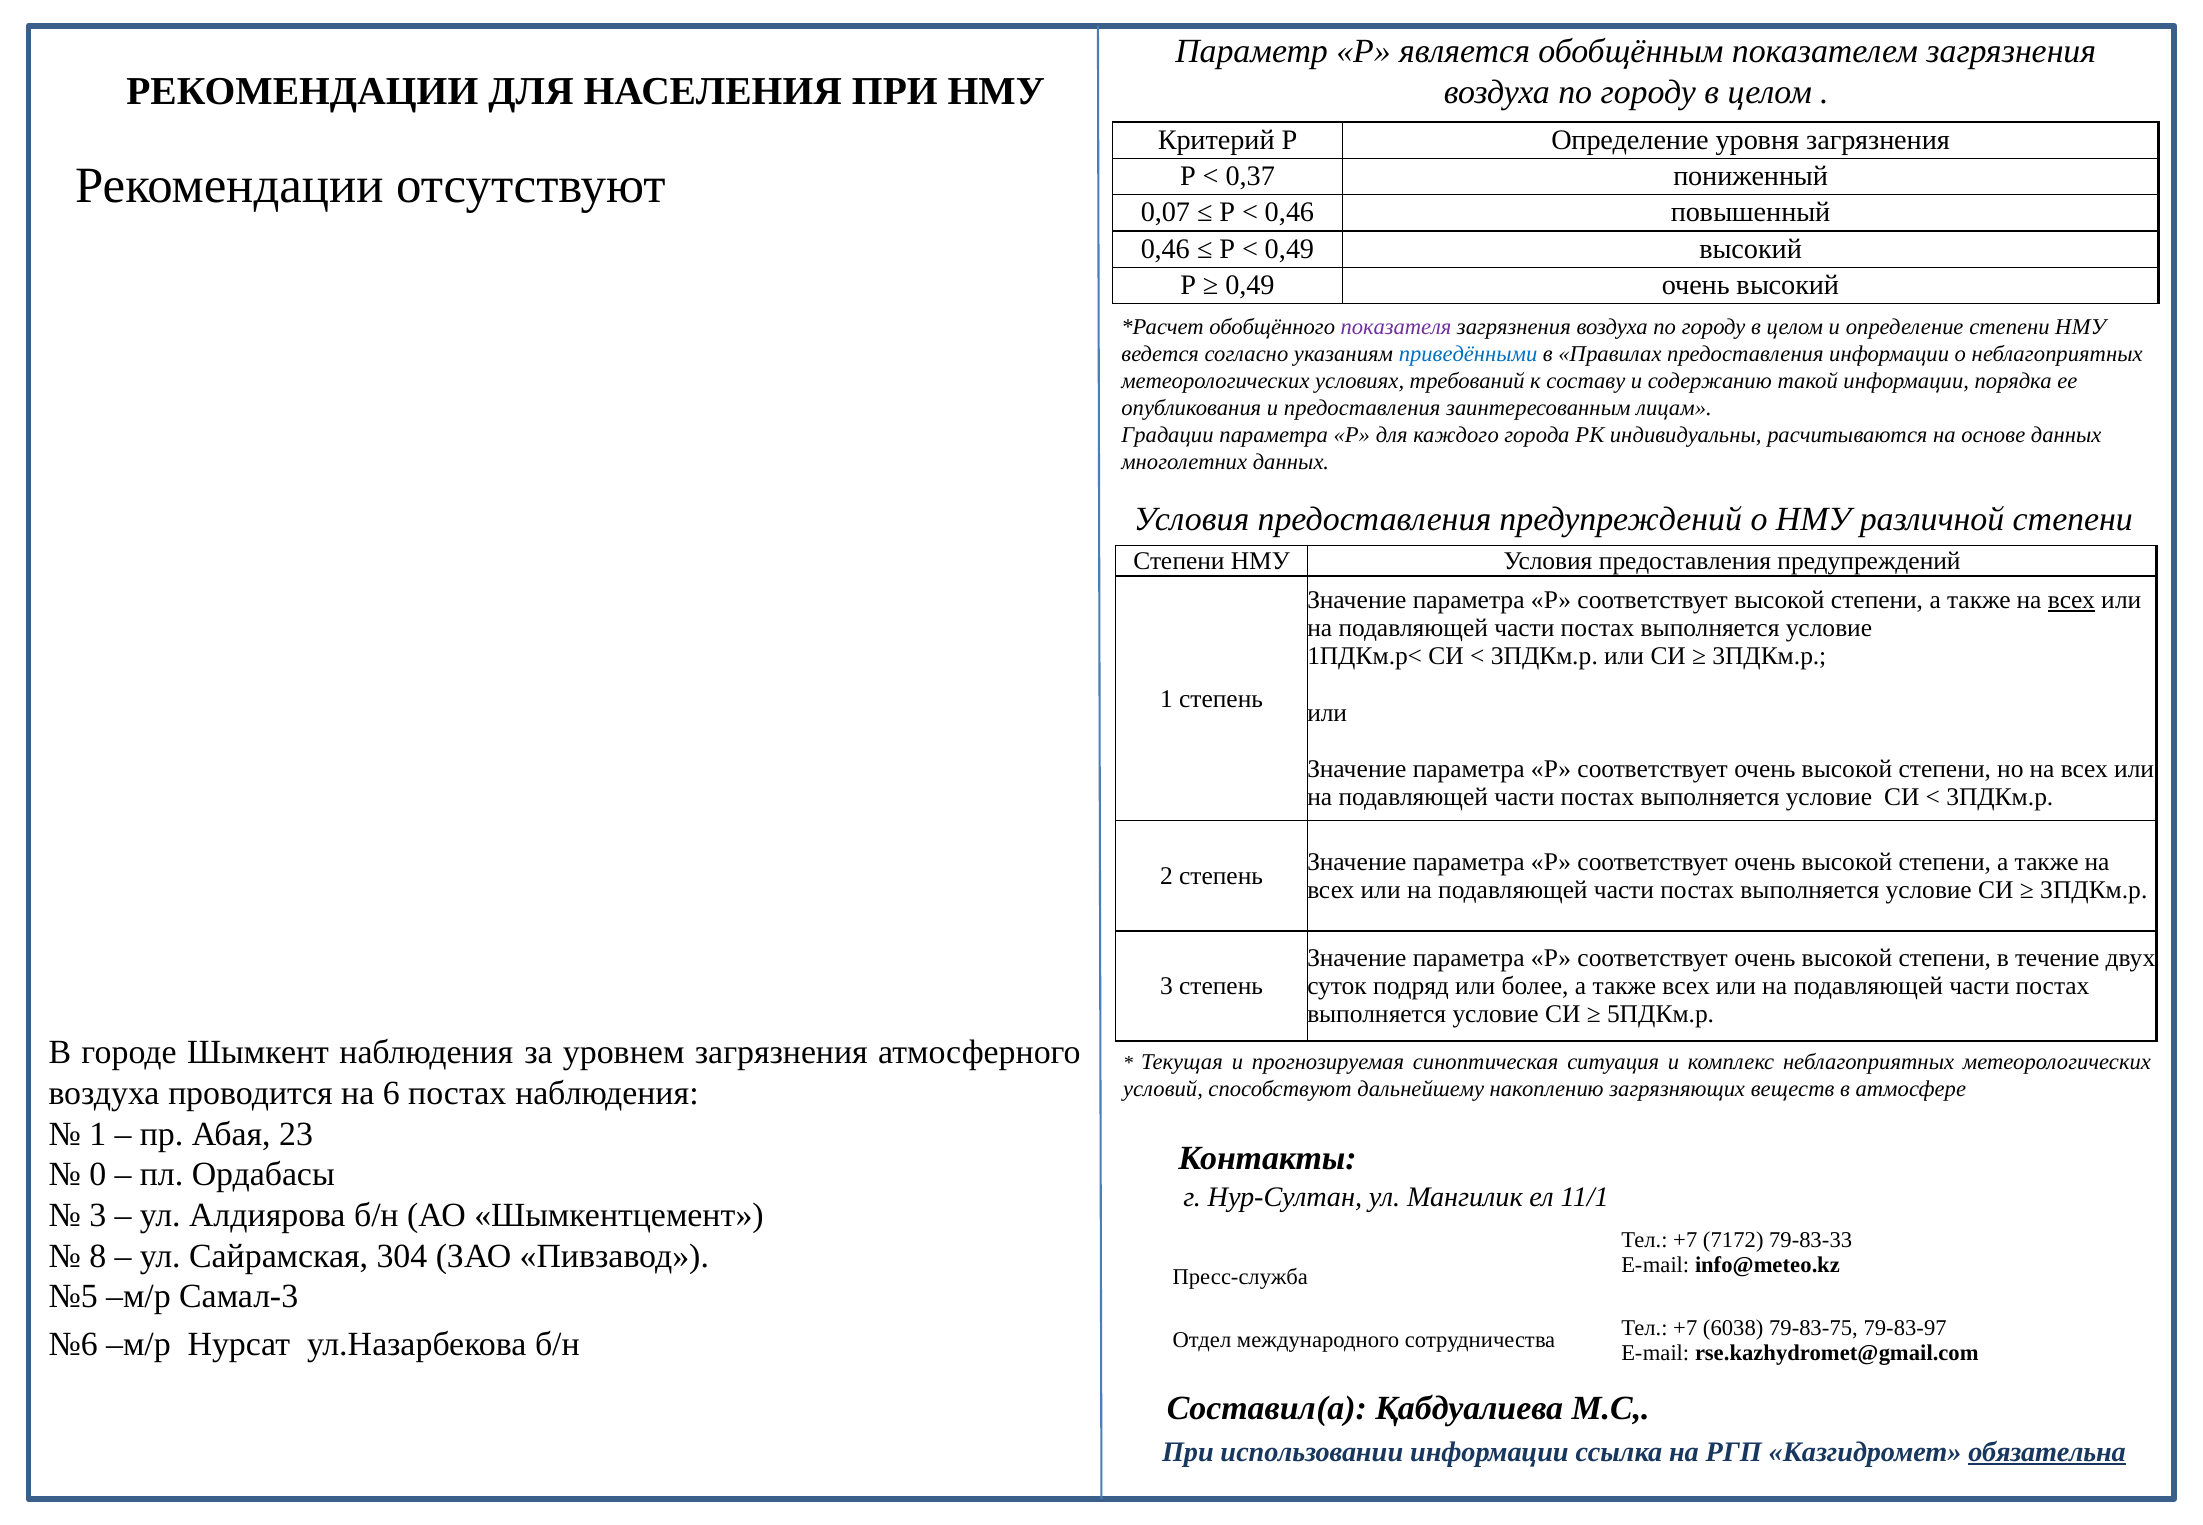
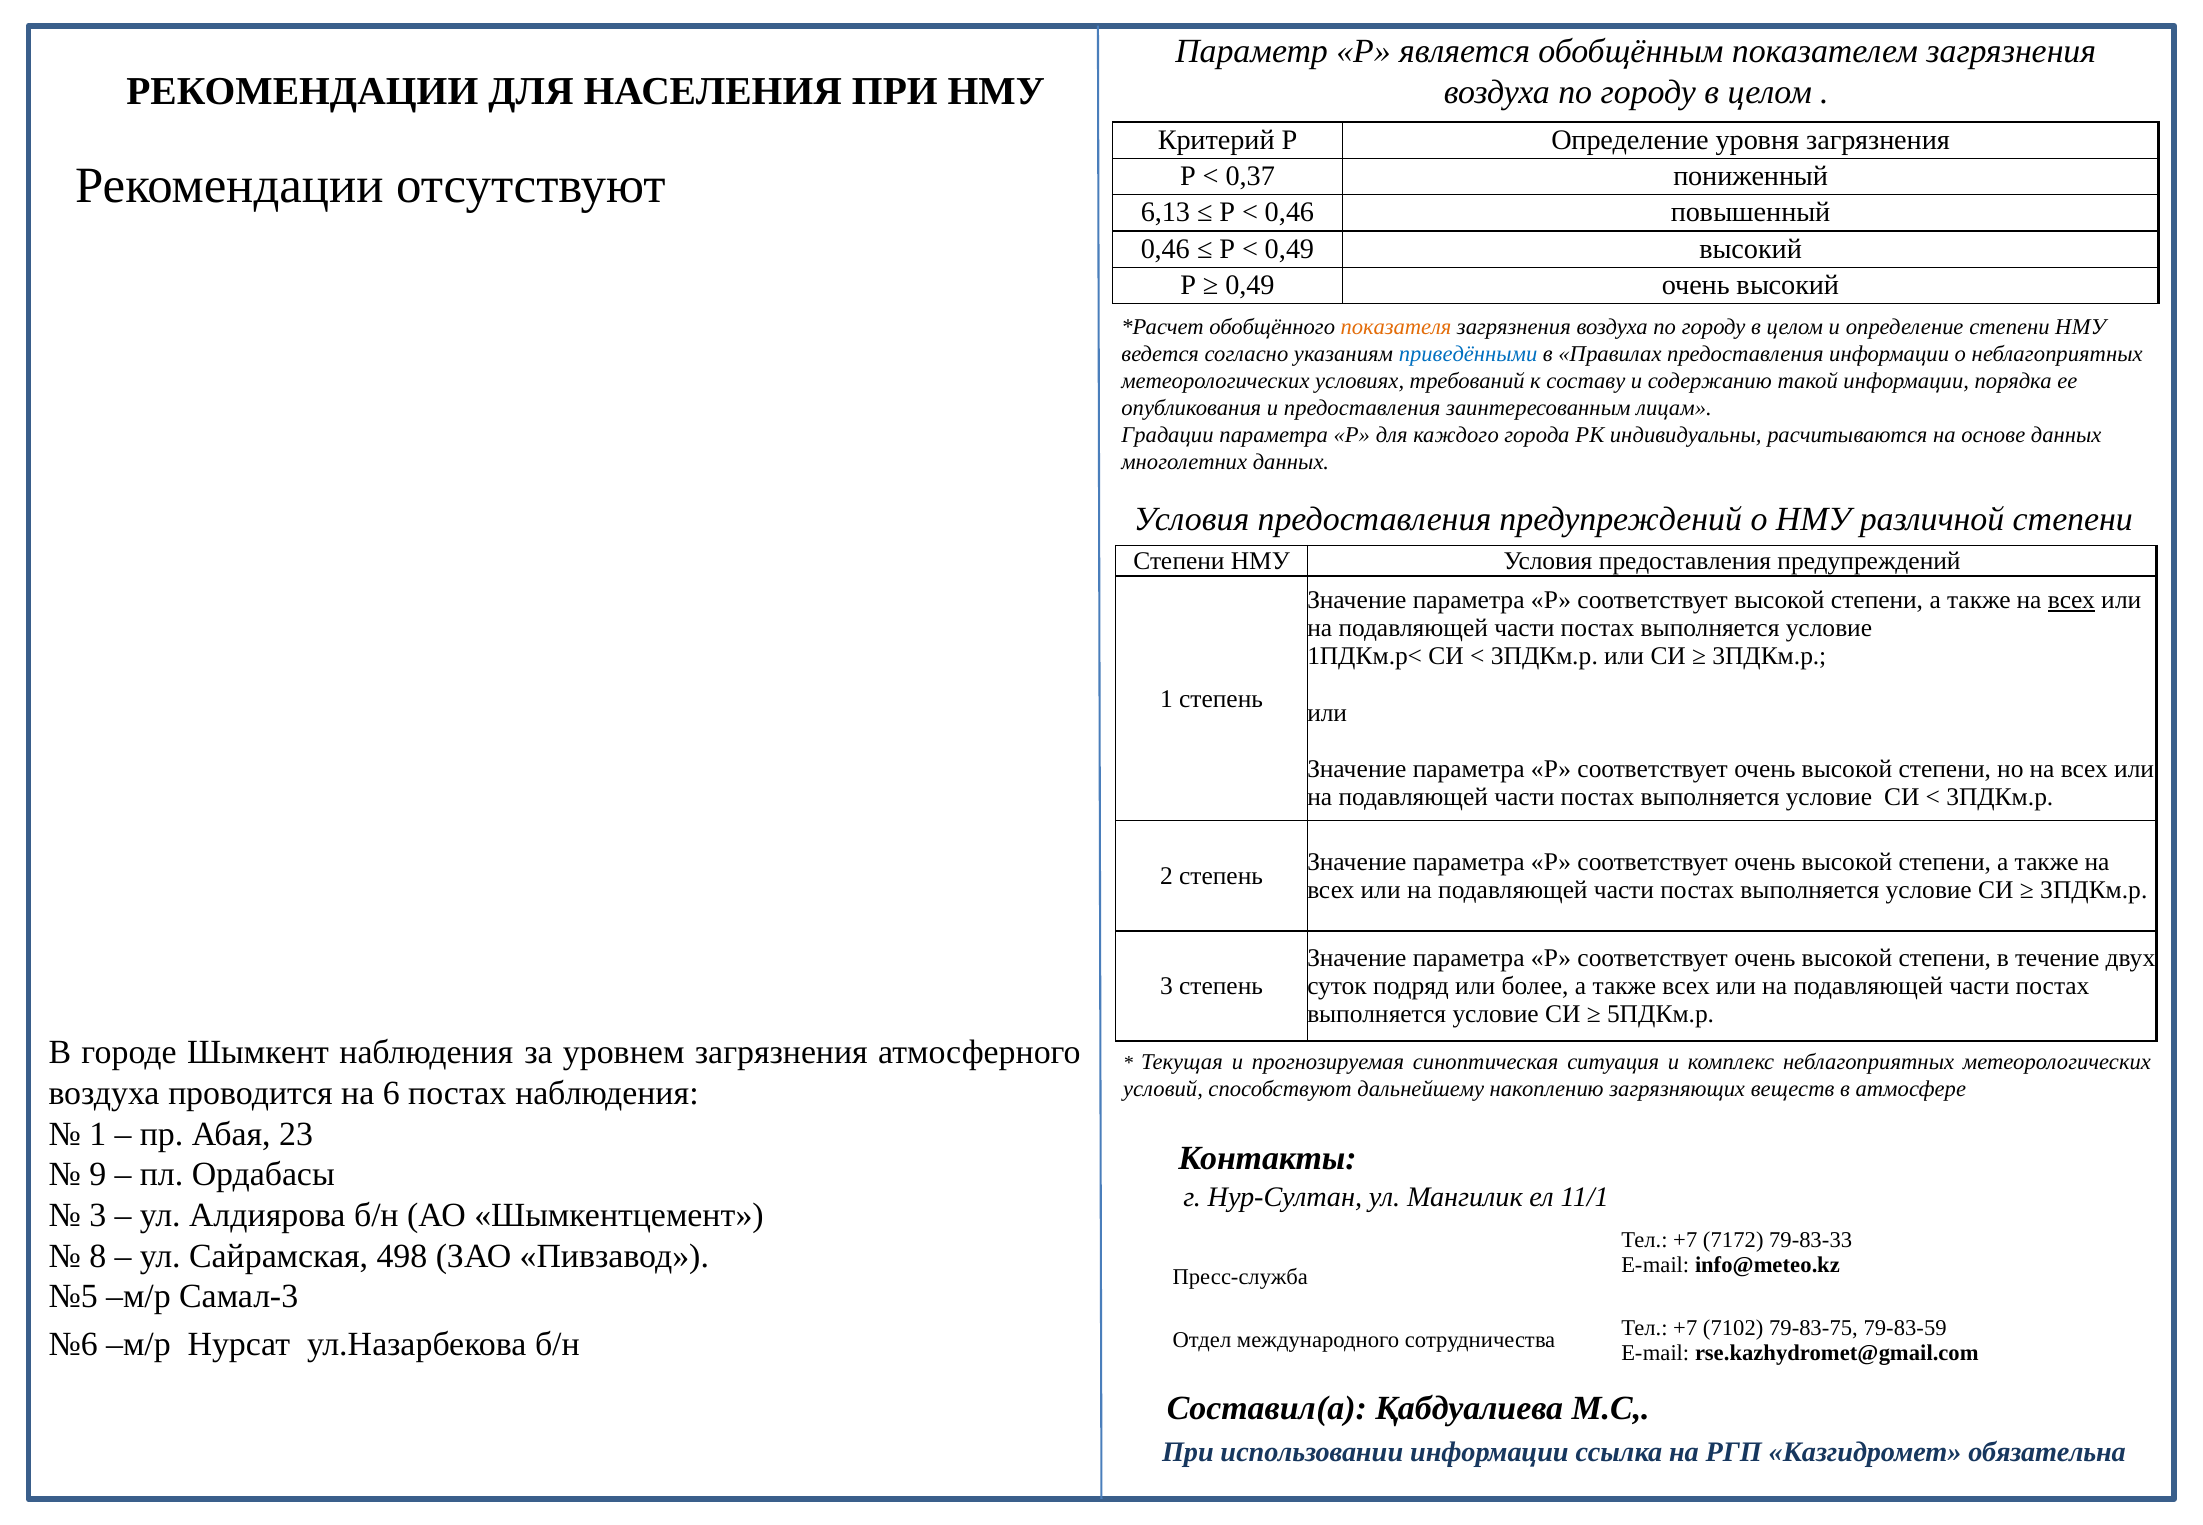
0,07: 0,07 -> 6,13
показателя colour: purple -> orange
0: 0 -> 9
304: 304 -> 498
6038: 6038 -> 7102
79-83-97: 79-83-97 -> 79-83-59
обязательна underline: present -> none
